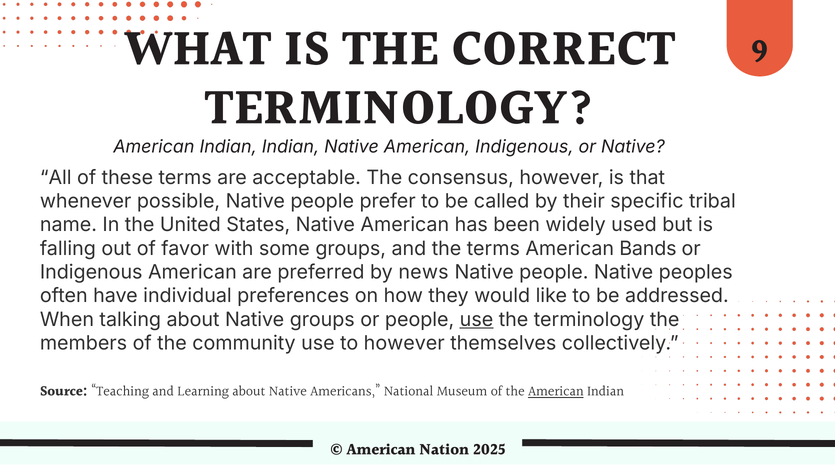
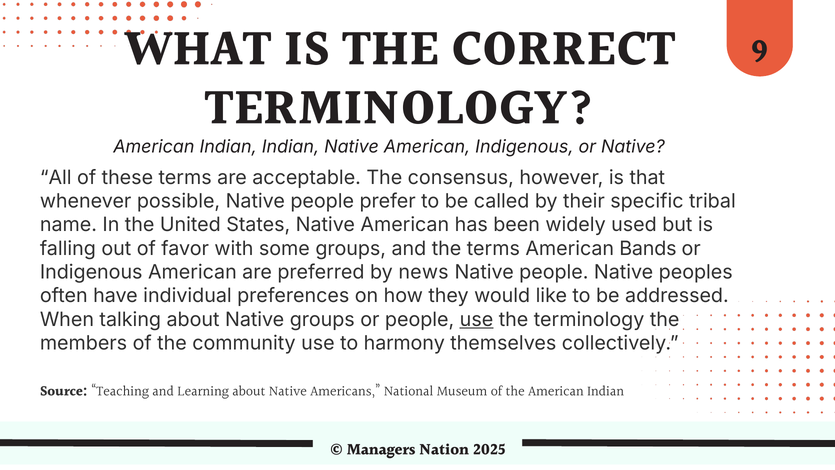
to however: however -> harmony
American at (556, 391) underline: present -> none
American at (381, 450): American -> Managers
